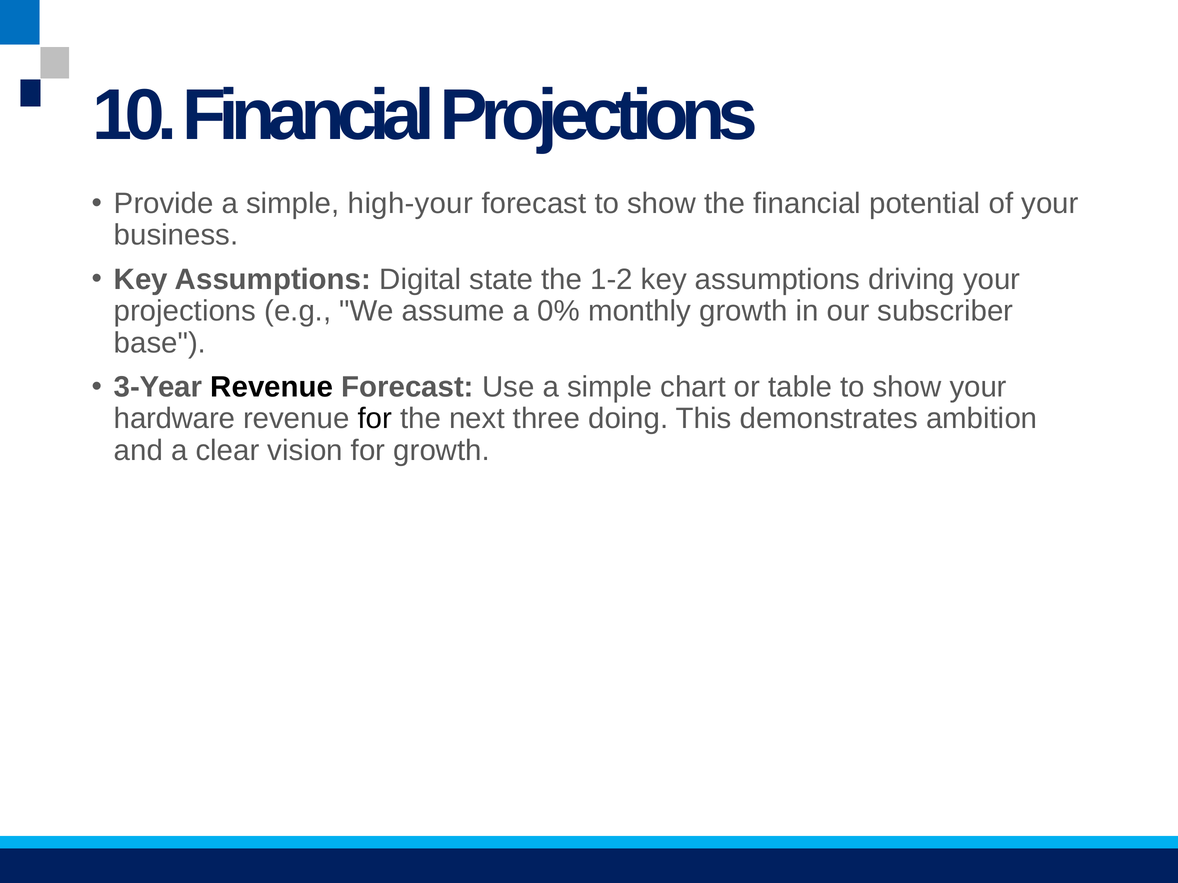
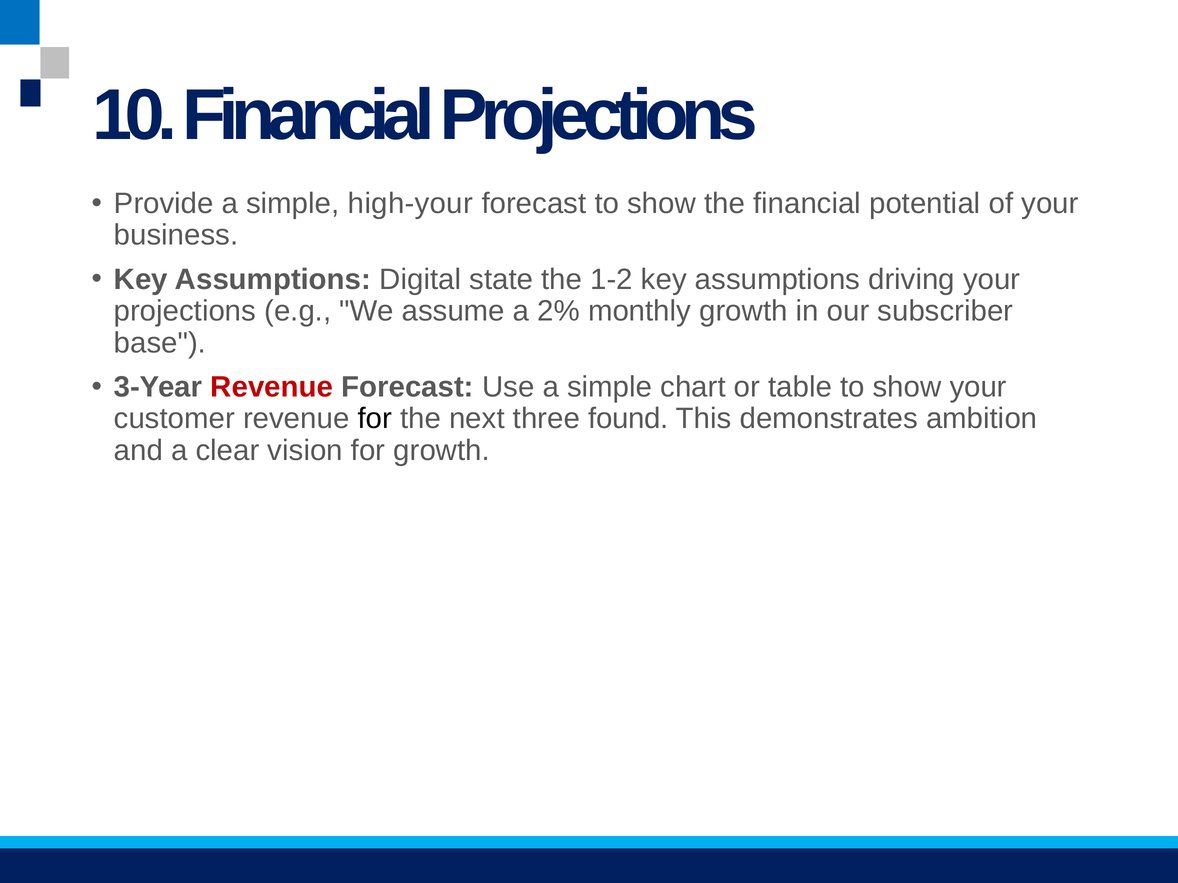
0%: 0% -> 2%
Revenue at (272, 387) colour: black -> red
hardware: hardware -> customer
doing: doing -> found
